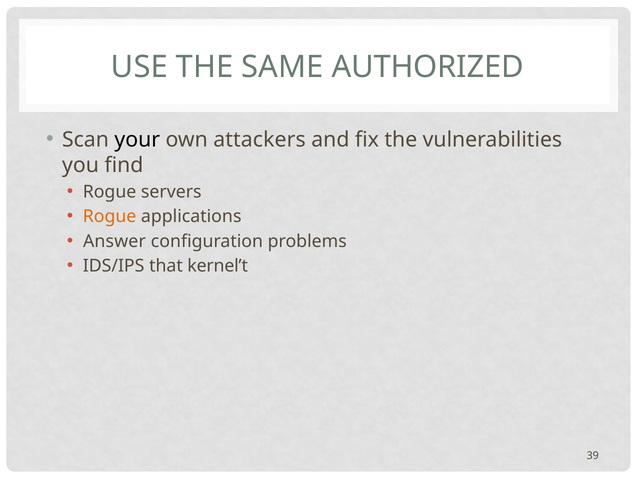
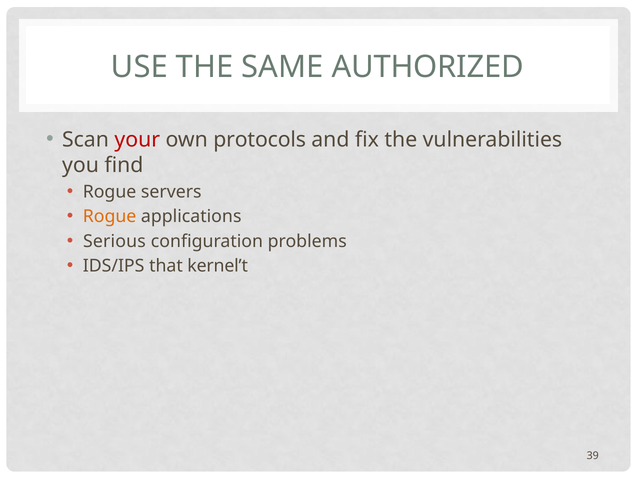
your colour: black -> red
attackers: attackers -> protocols
Answer: Answer -> Serious
